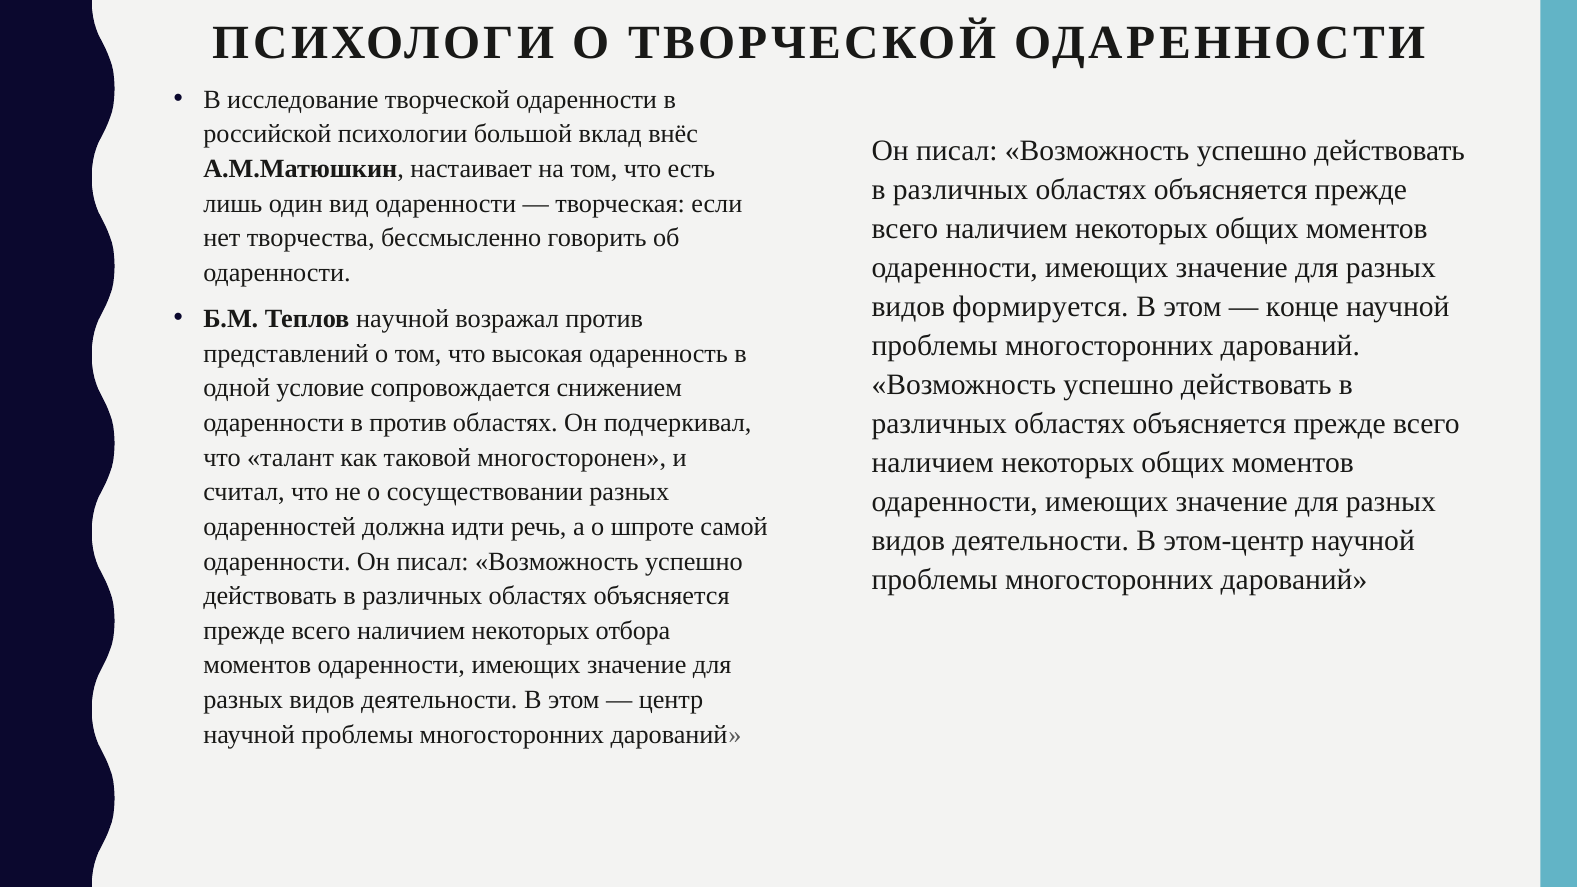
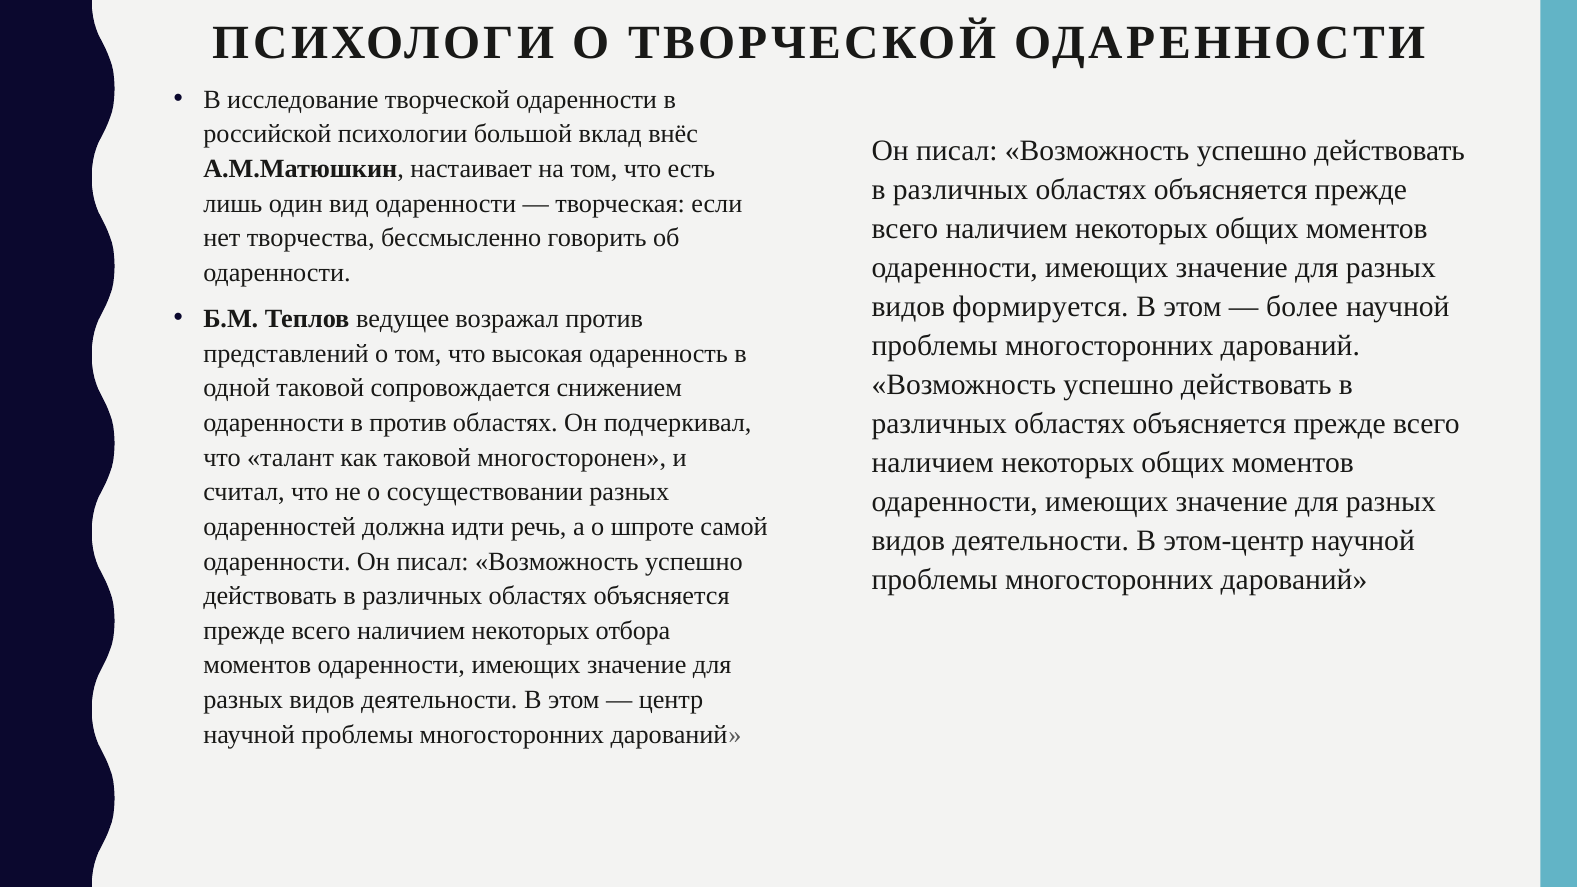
конце: конце -> более
Теплов научной: научной -> ведущее
одной условие: условие -> таковой
